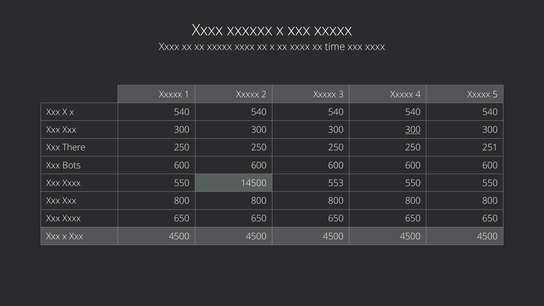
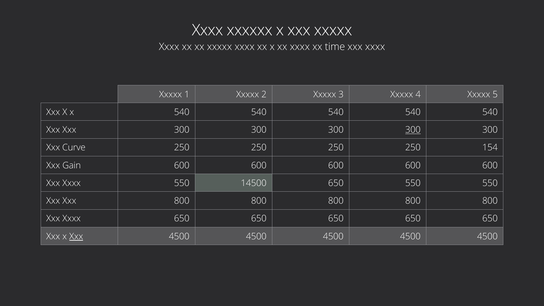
There: There -> Curve
251: 251 -> 154
Bots: Bots -> Gain
14500 553: 553 -> 650
Xxx at (76, 236) underline: none -> present
